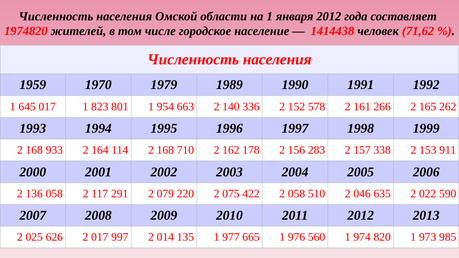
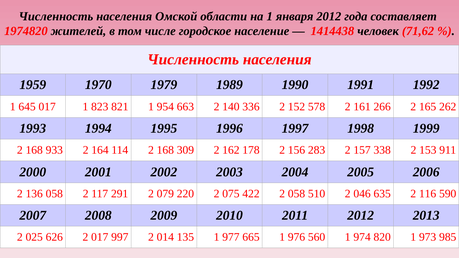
801: 801 -> 821
710: 710 -> 309
022: 022 -> 116
